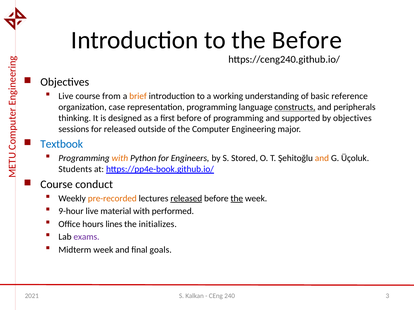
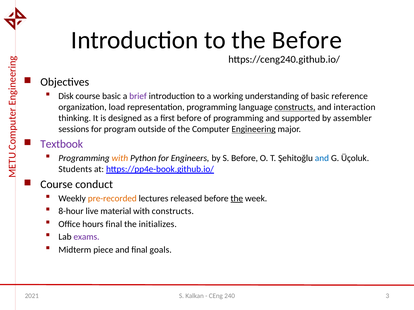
Live at (66, 96): Live -> Disk
course from: from -> basic
brief colour: orange -> purple
case: case -> load
peripherals: peripherals -> interaction
by objectives: objectives -> assembler
for released: released -> program
Engineering underline: none -> present
Textbook colour: blue -> purple
S Stored: Stored -> Before
and at (322, 158) colour: orange -> blue
released at (186, 199) underline: present -> none
9-hour: 9-hour -> 8-hour
with performed: performed -> constructs
hours lines: lines -> final
Midterm week: week -> piece
